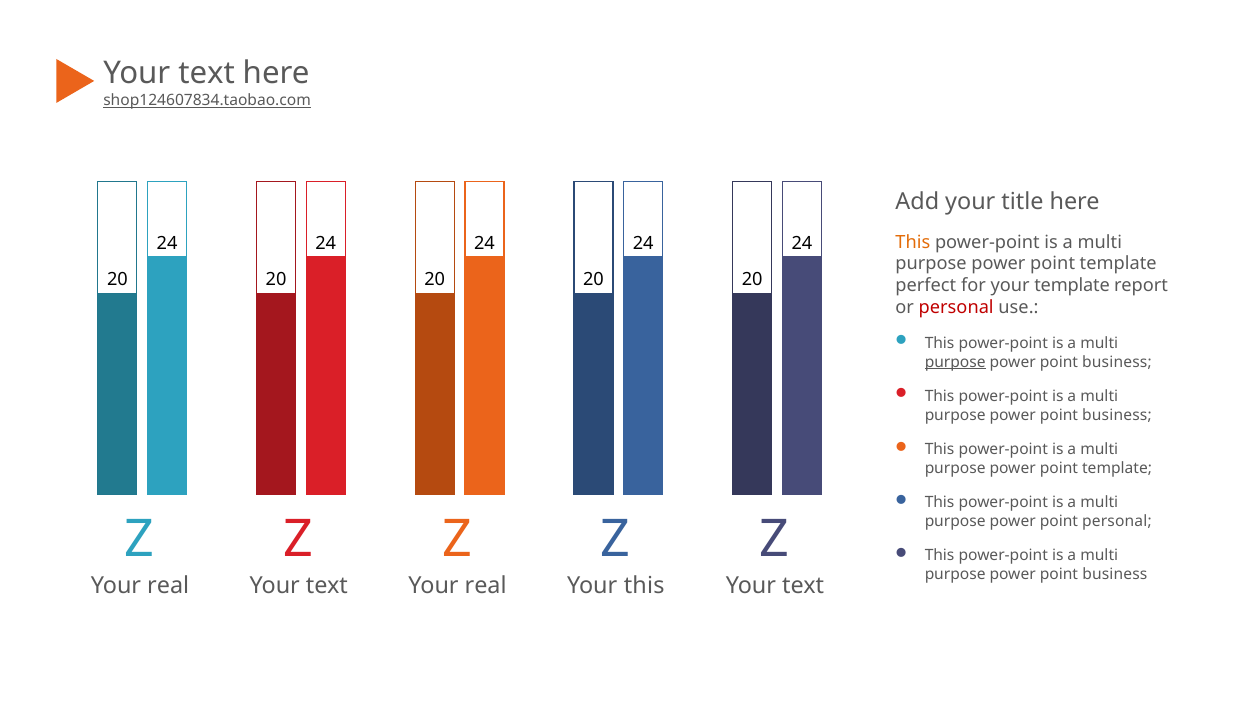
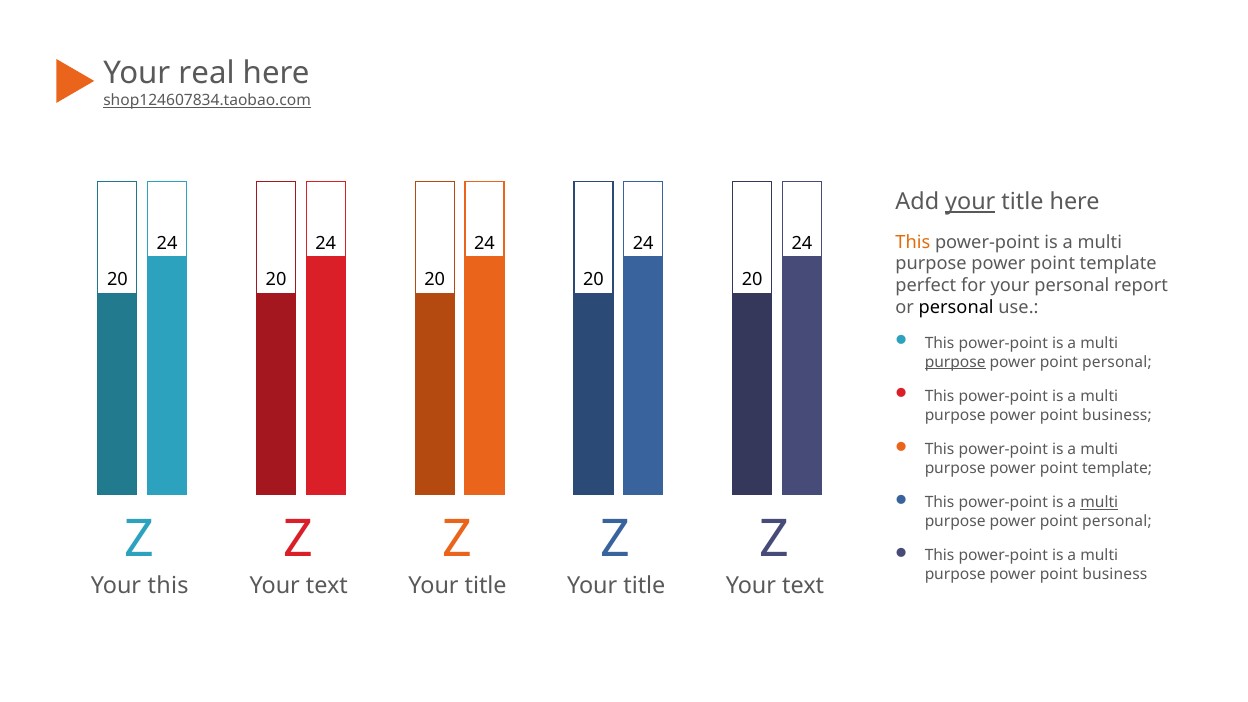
text at (207, 73): text -> real
your at (970, 202) underline: none -> present
your template: template -> personal
personal at (956, 308) colour: red -> black
business at (1117, 362): business -> personal
multi at (1099, 502) underline: none -> present
real at (168, 586): real -> this
real at (486, 586): real -> title
this at (644, 586): this -> title
